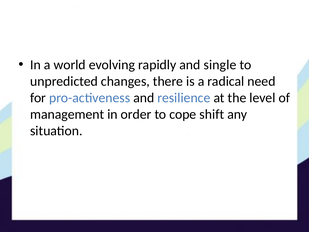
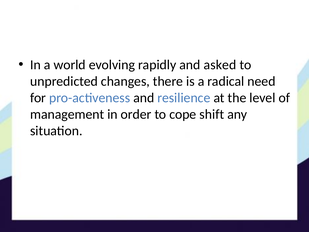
single: single -> asked
